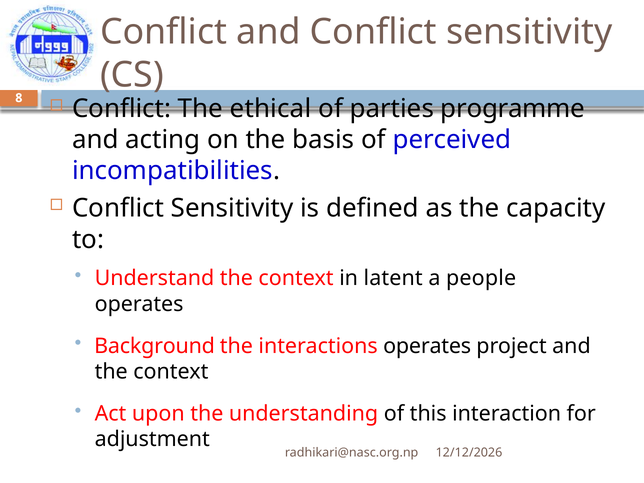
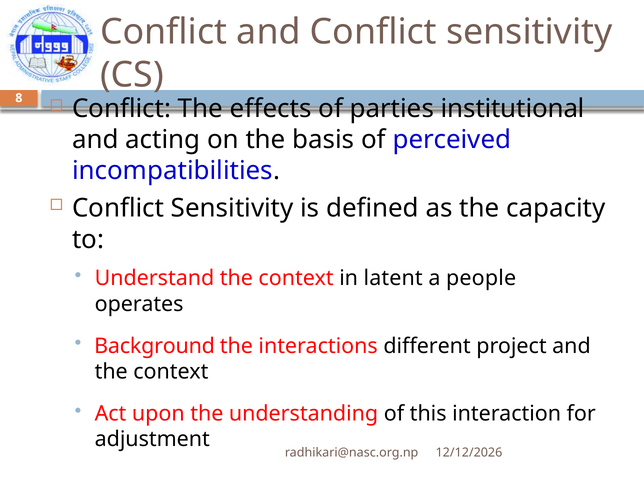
ethical: ethical -> effects
programme: programme -> institutional
interactions operates: operates -> different
